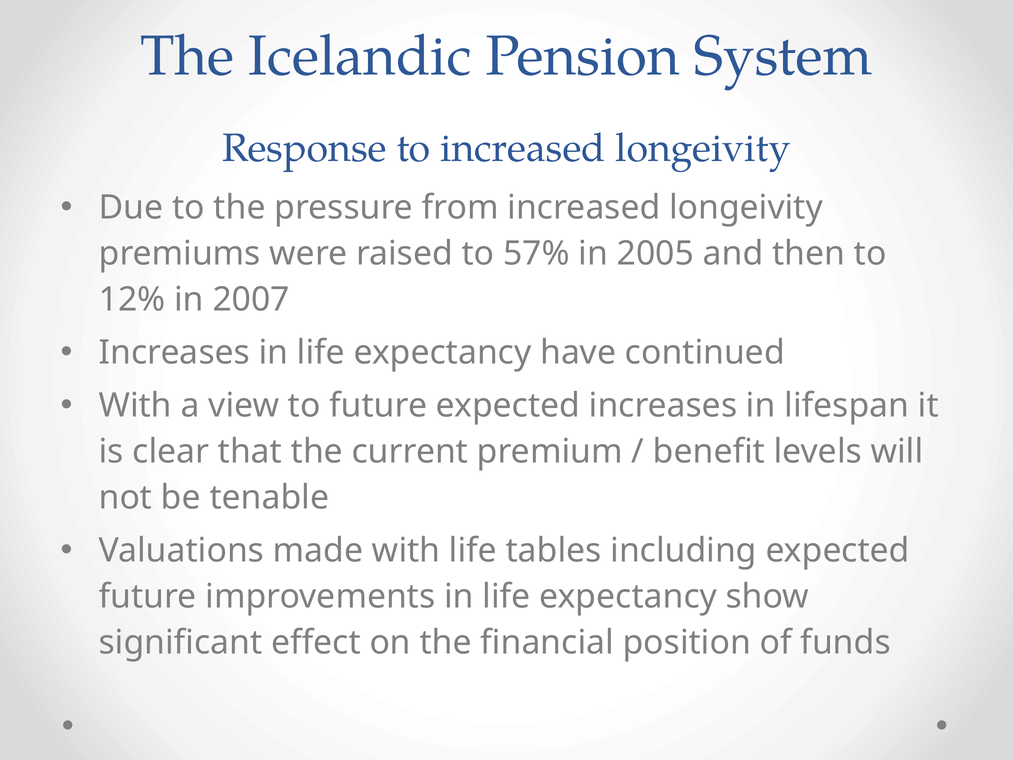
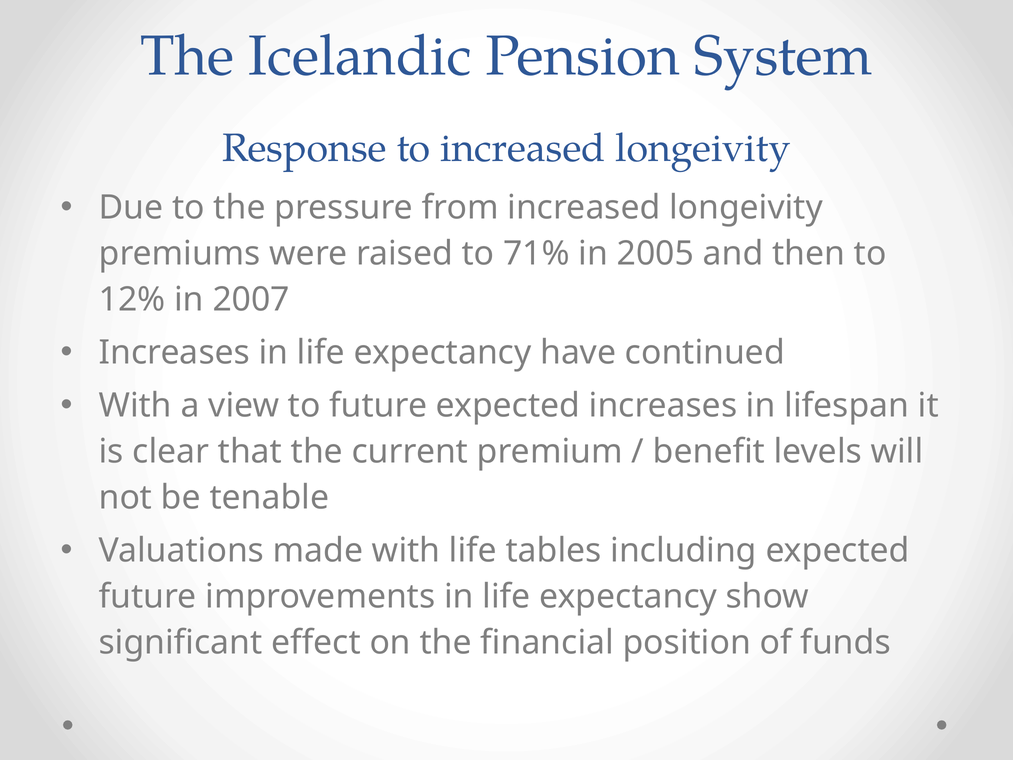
57%: 57% -> 71%
